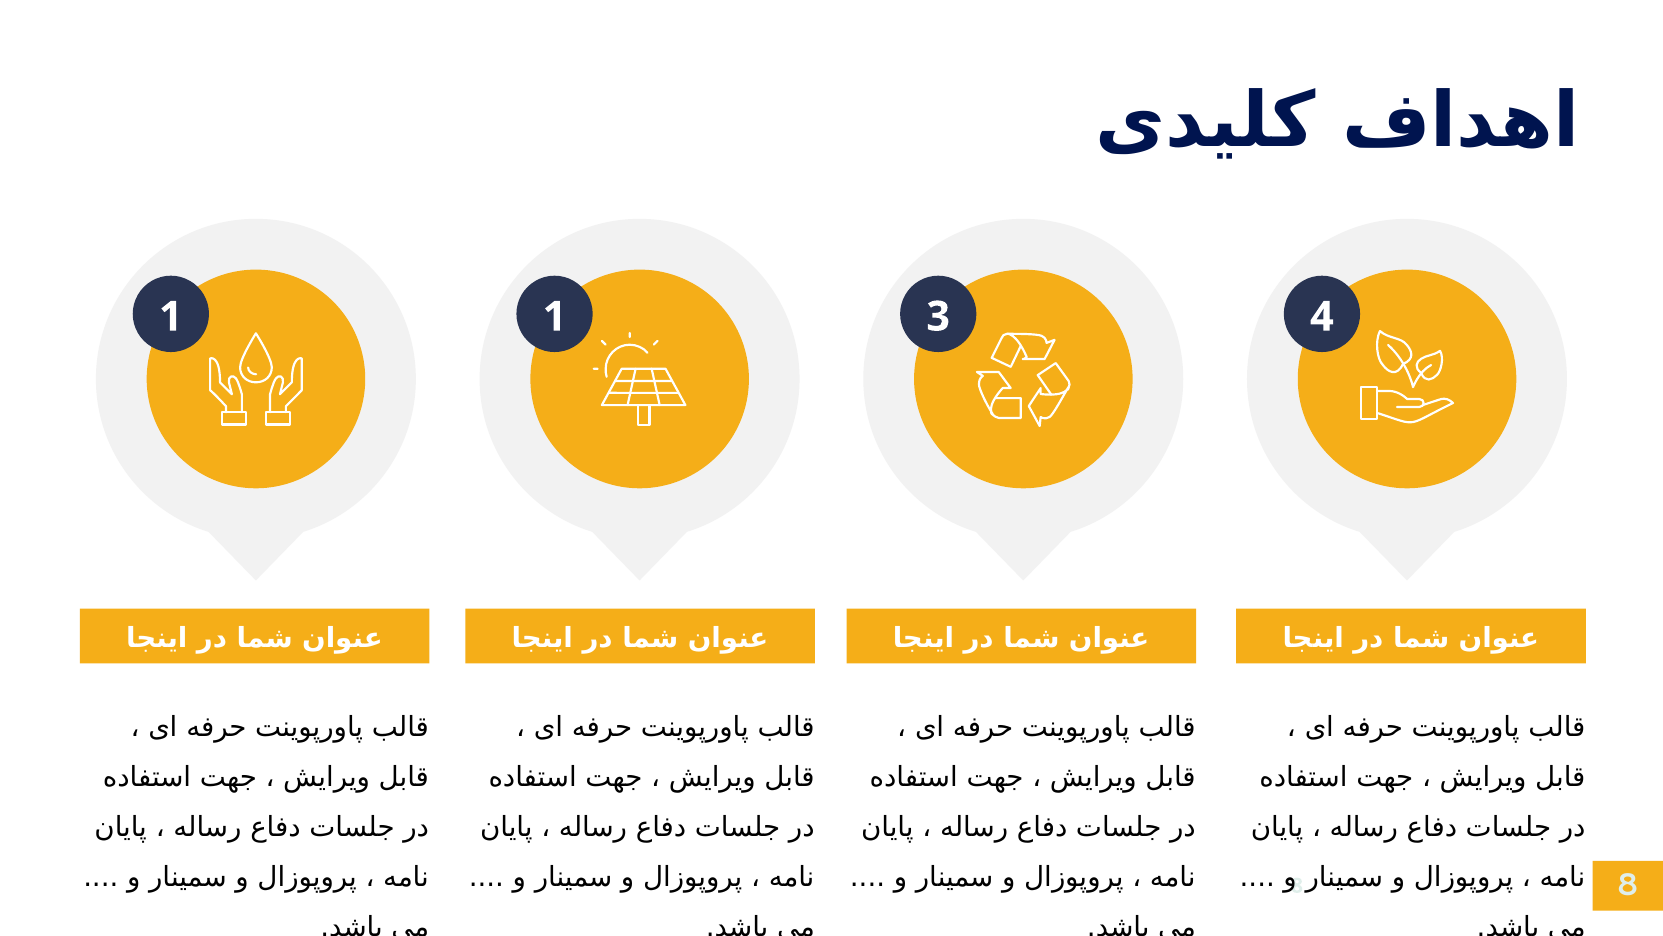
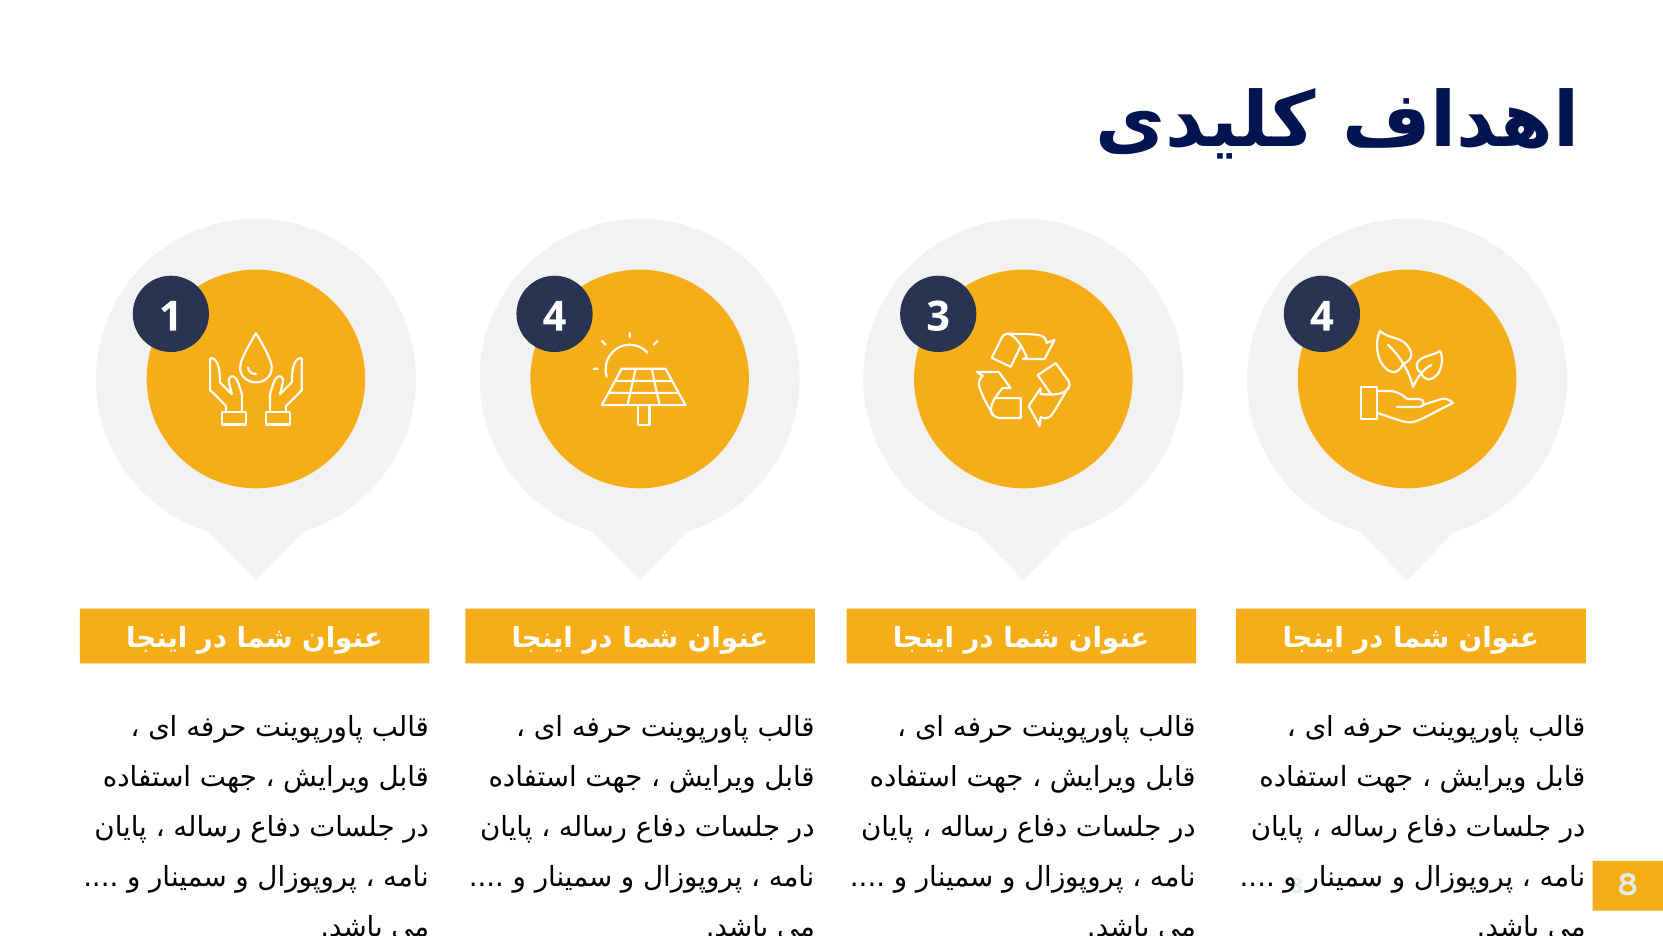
1 1: 1 -> 4
